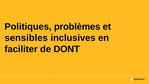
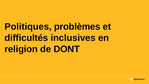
sensibles: sensibles -> difficultés
faciliter: faciliter -> religion
